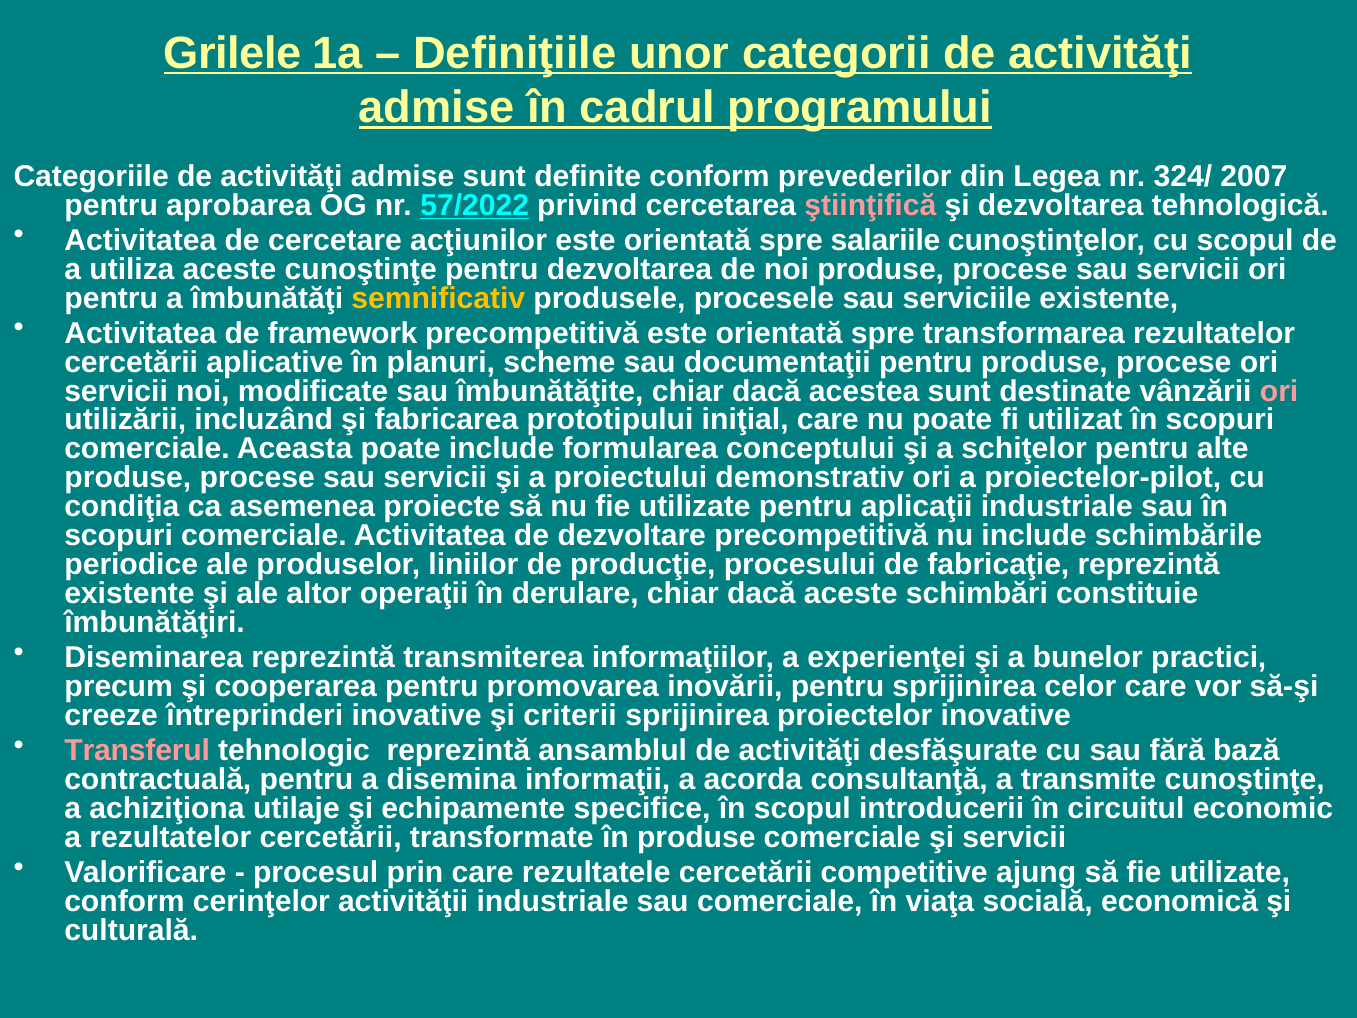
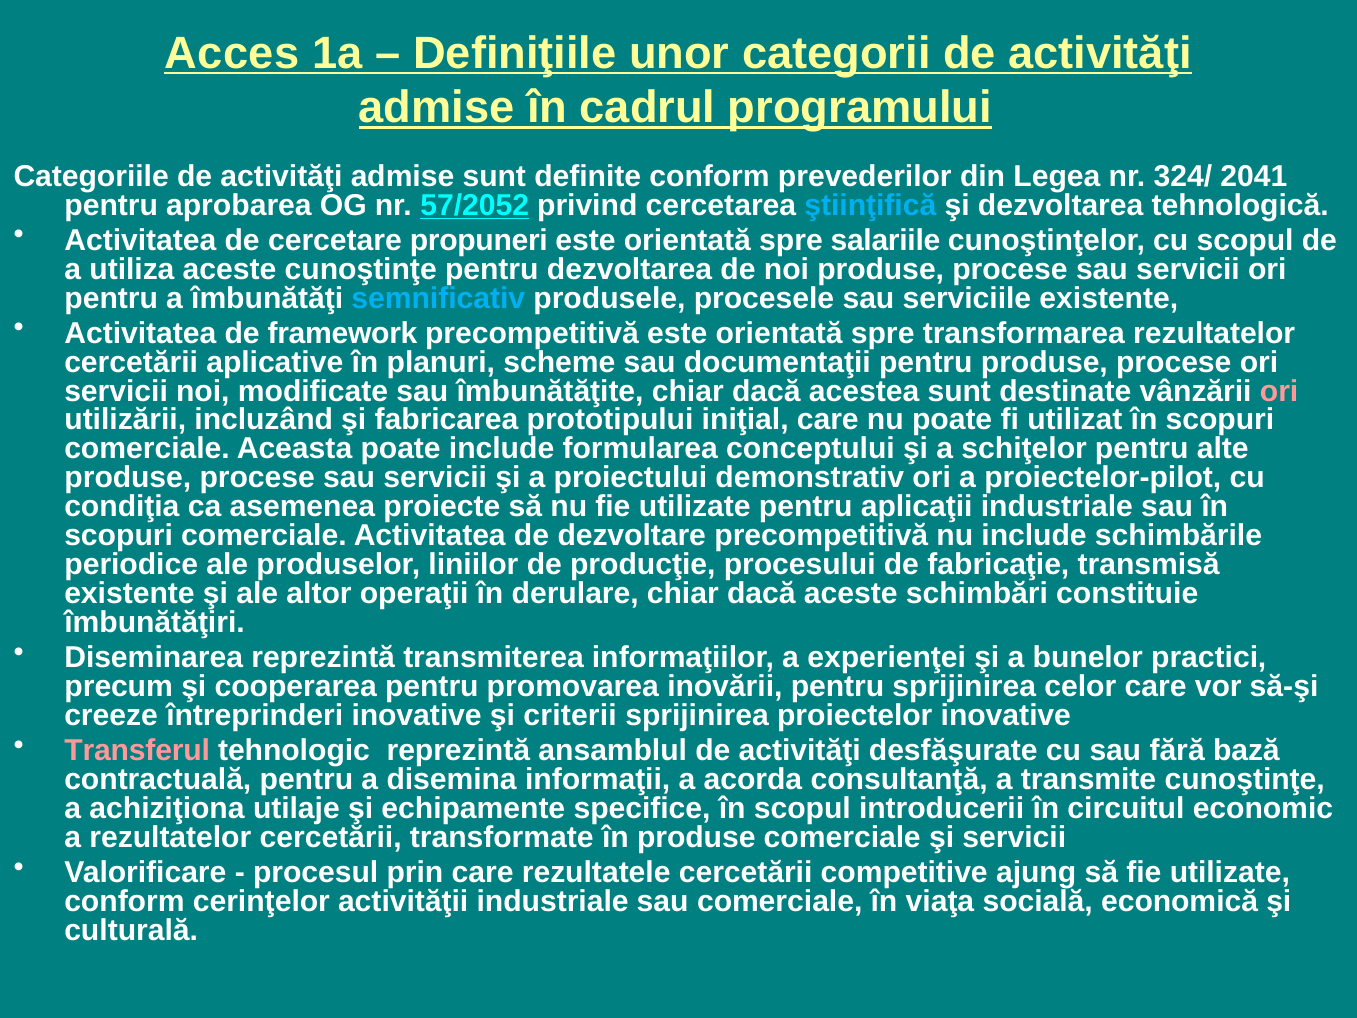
Grilele: Grilele -> Acces
2007: 2007 -> 2041
57/2022: 57/2022 -> 57/2052
ştiinţifică colour: pink -> light blue
acţiunilor: acţiunilor -> propuneri
semnificativ colour: yellow -> light blue
fabricaţie reprezintă: reprezintă -> transmisă
